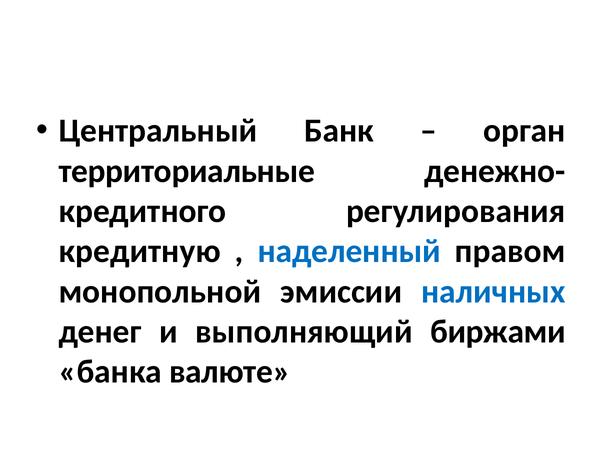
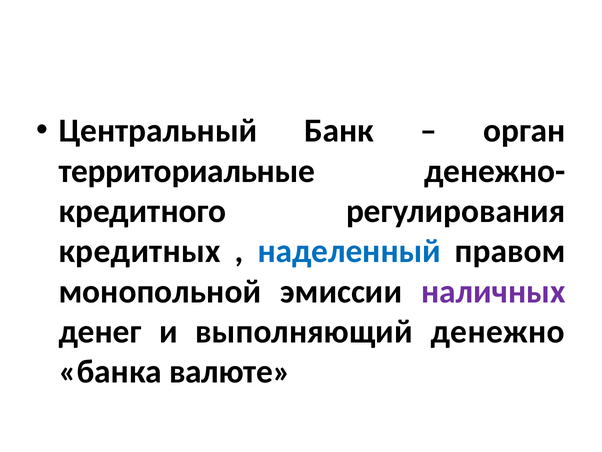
кредитную: кредитную -> кредитных
наличных colour: blue -> purple
биржами: биржами -> денежно
